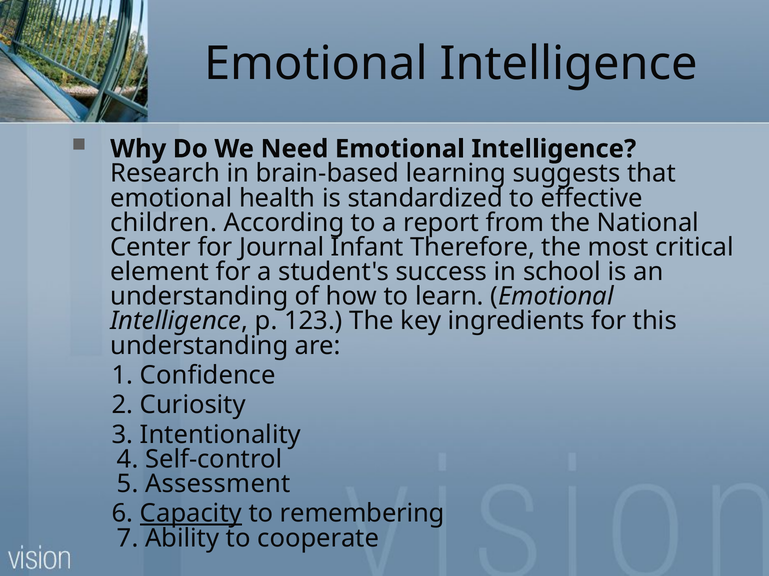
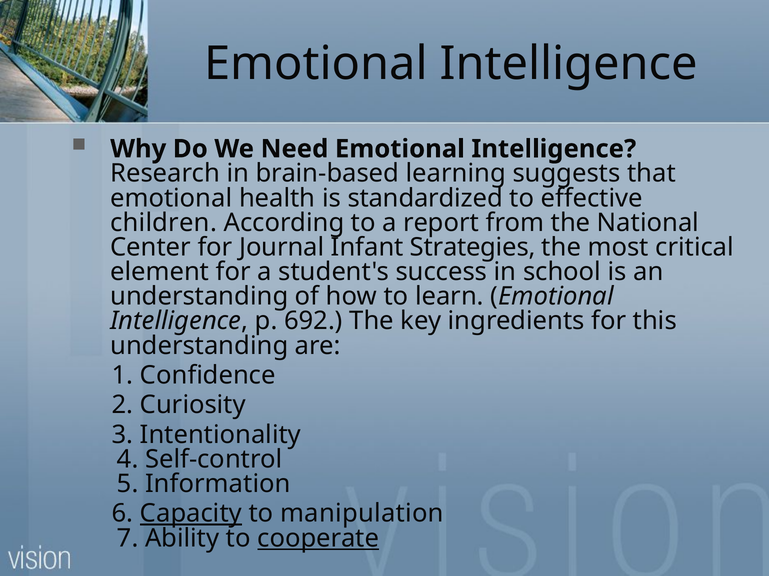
Therefore: Therefore -> Strategies
123: 123 -> 692
Assessment: Assessment -> Information
remembering: remembering -> manipulation
cooperate underline: none -> present
